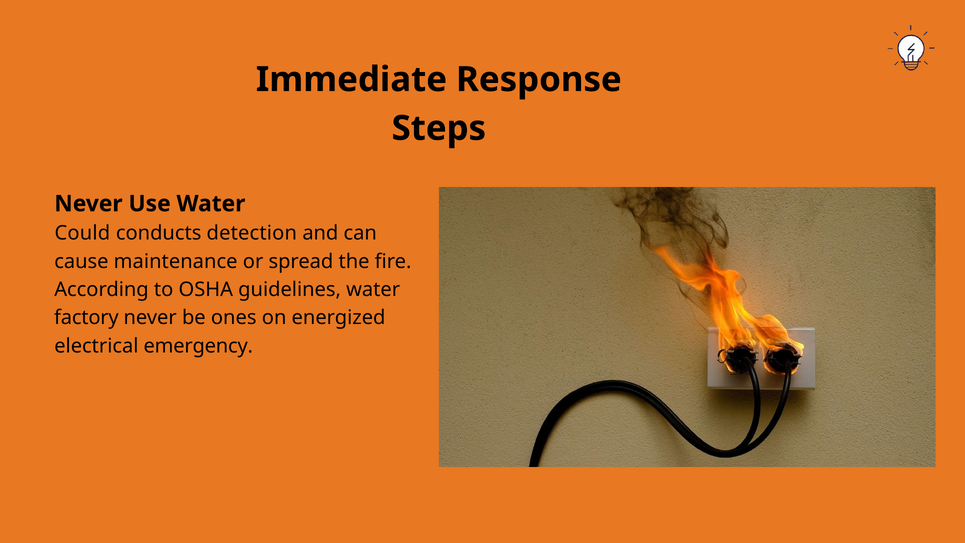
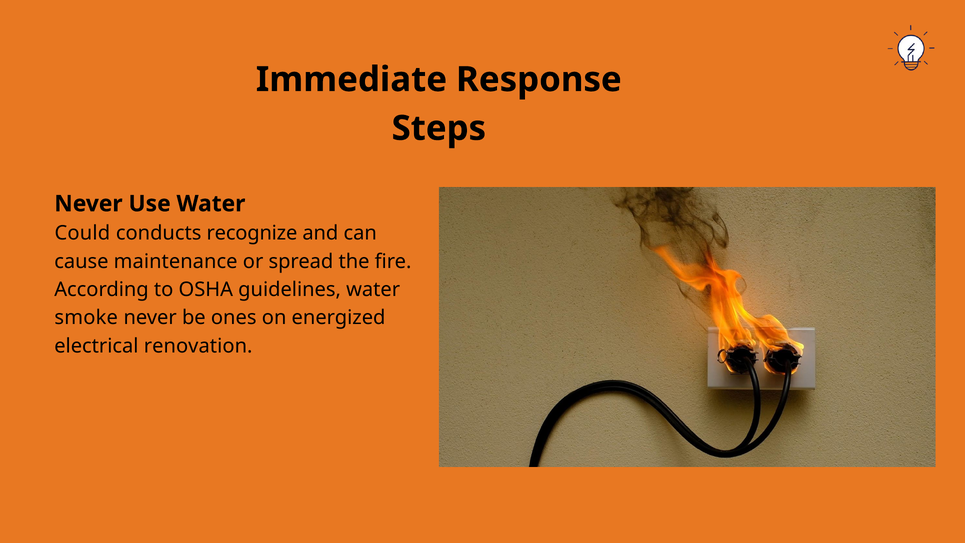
detection: detection -> recognize
factory: factory -> smoke
emergency: emergency -> renovation
